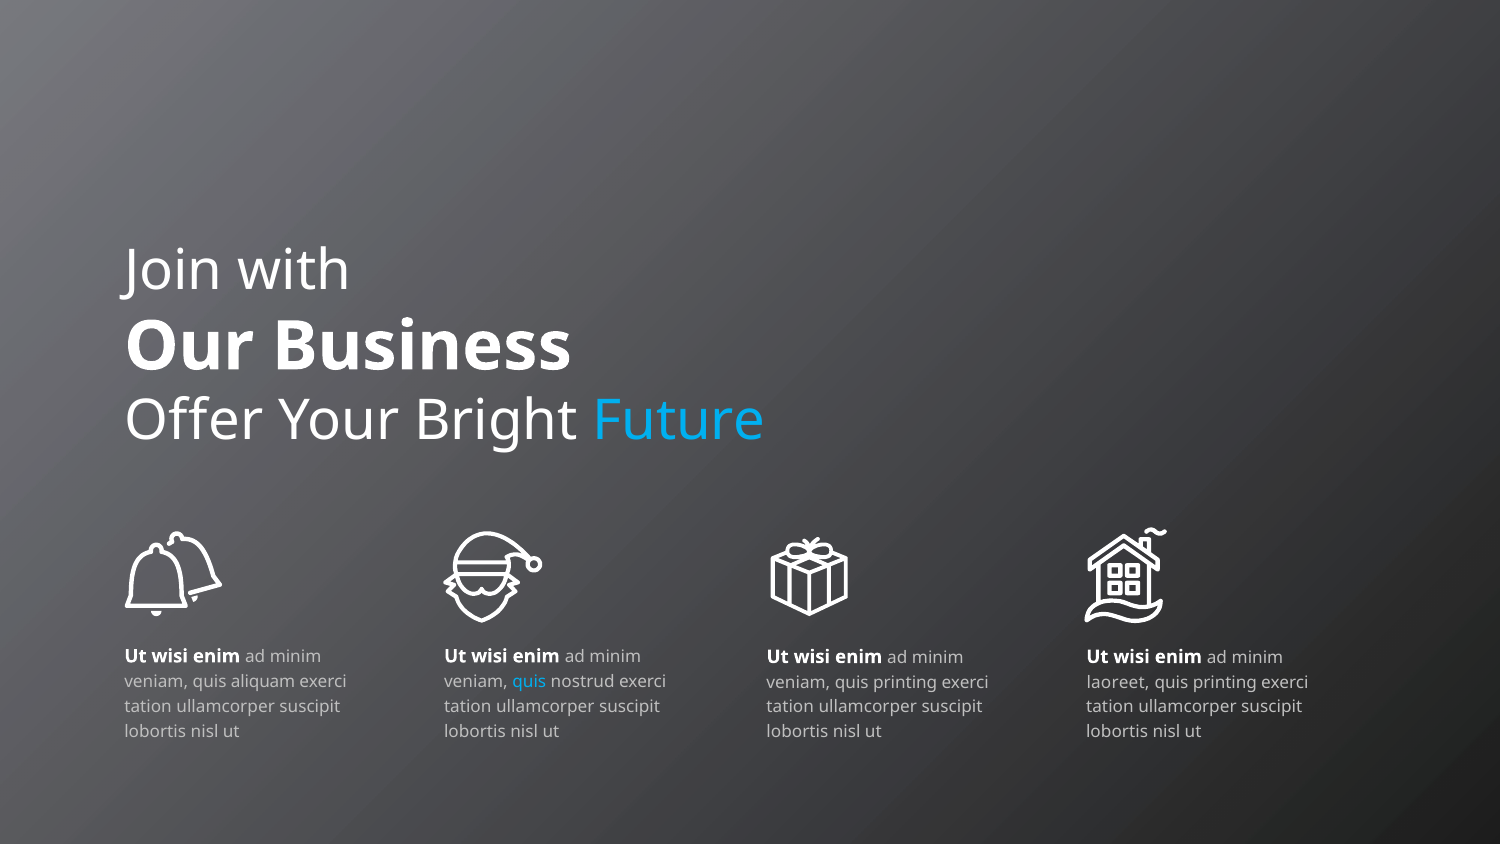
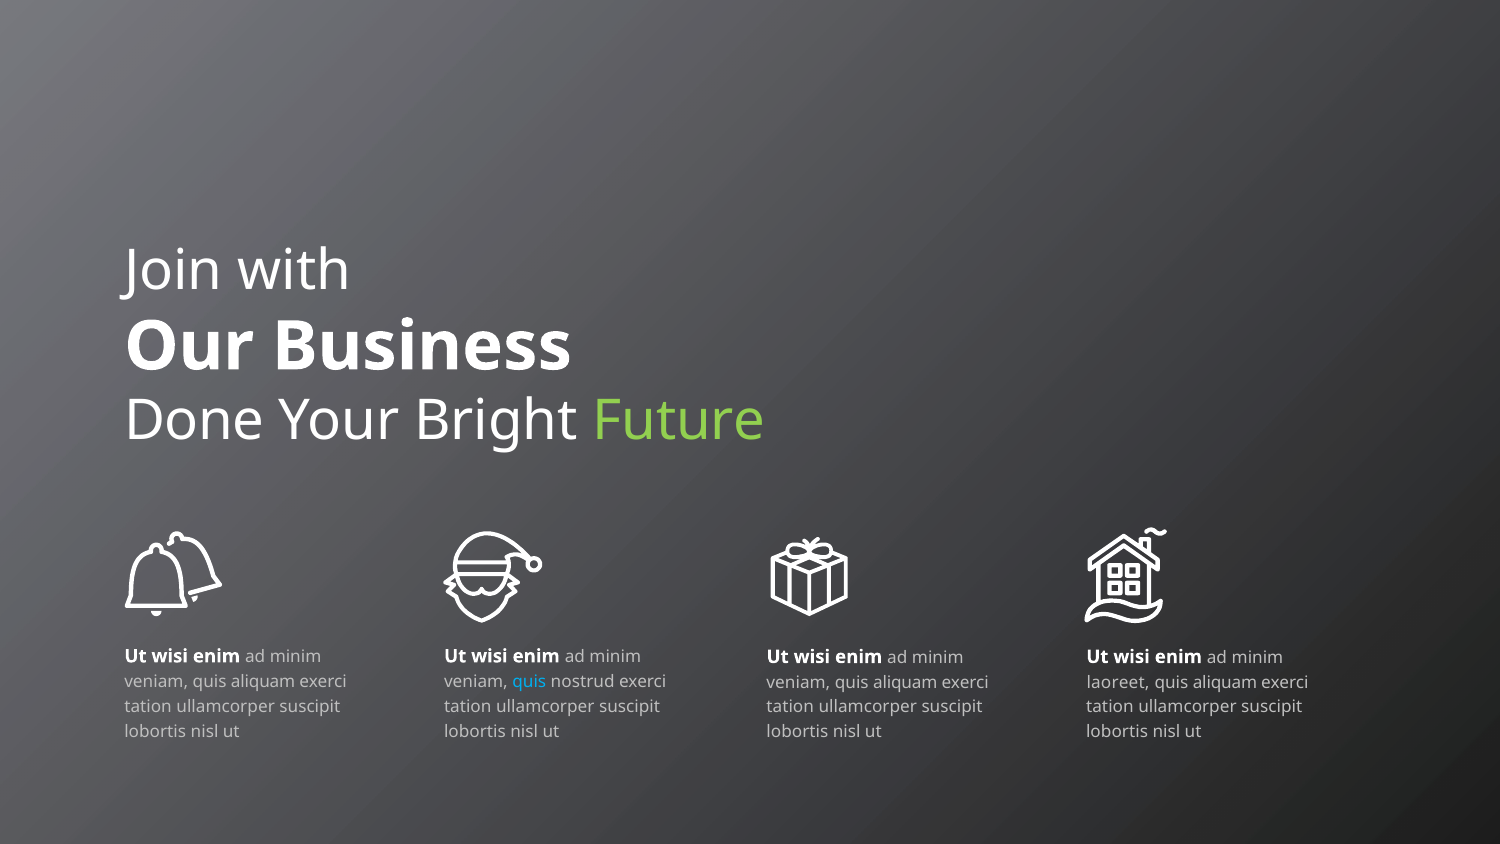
Offer: Offer -> Done
Future colour: light blue -> light green
printing at (905, 682): printing -> aliquam
printing at (1225, 682): printing -> aliquam
